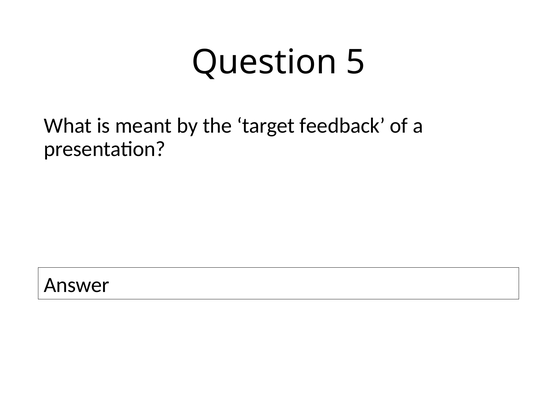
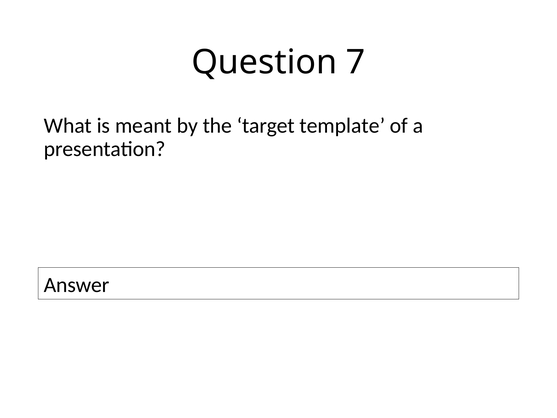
5: 5 -> 7
feedback: feedback -> template
